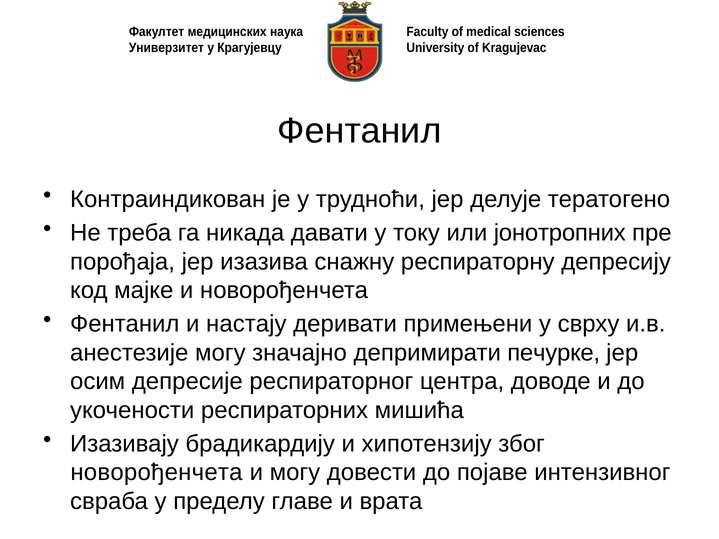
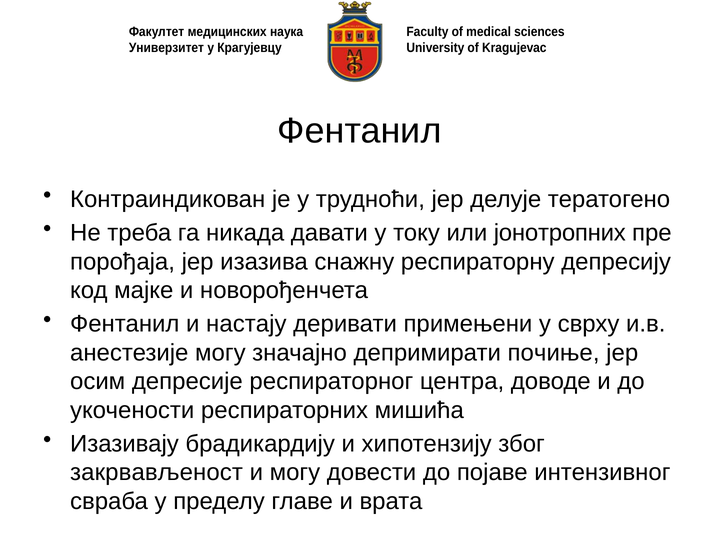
печурке: печурке -> почиње
новорођенчета at (156, 473): новорођенчета -> закрвављеност
